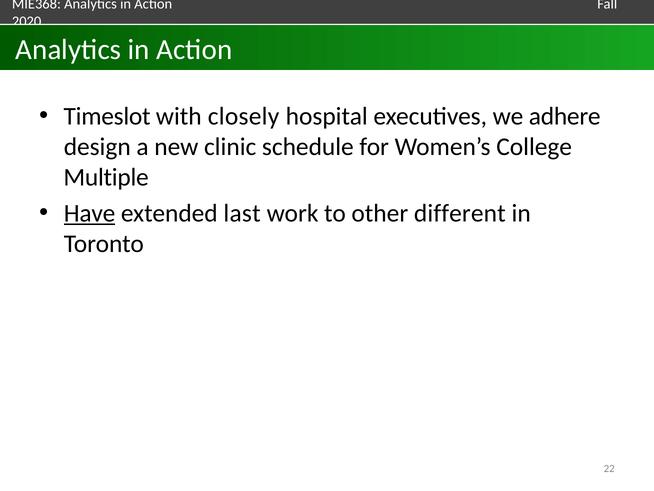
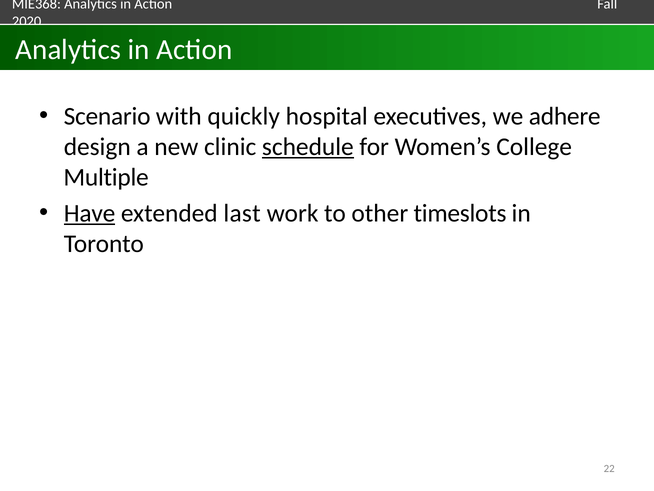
Timeslot: Timeslot -> Scenario
closely: closely -> quickly
schedule underline: none -> present
different: different -> timeslots
